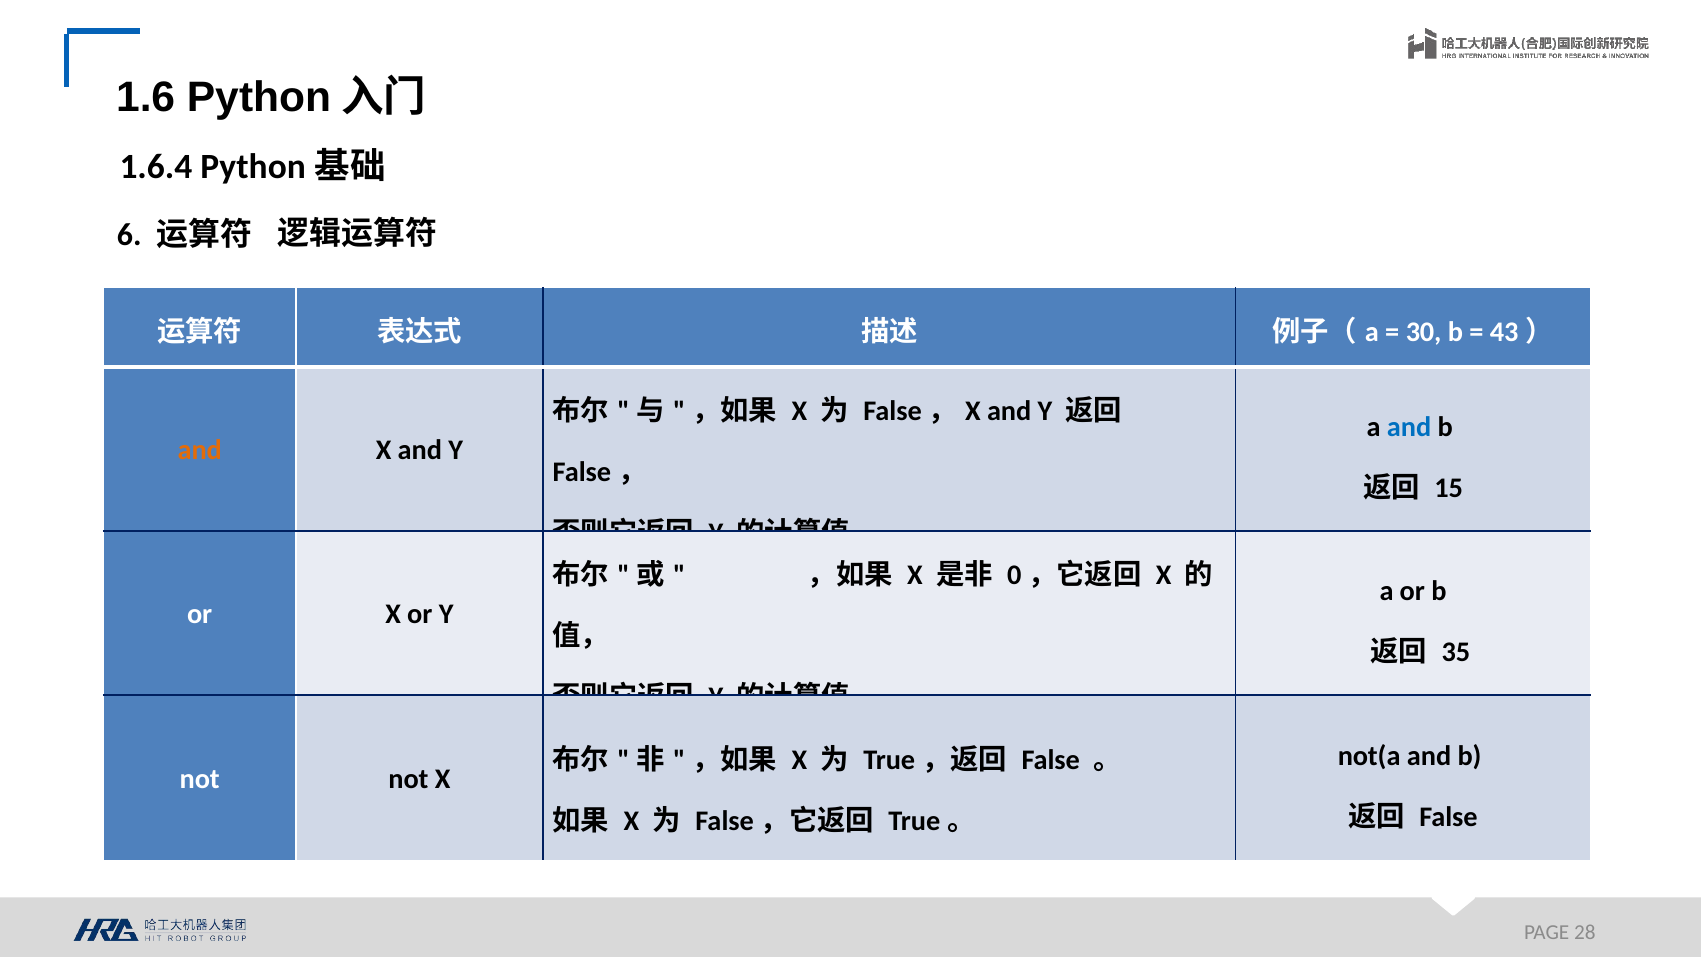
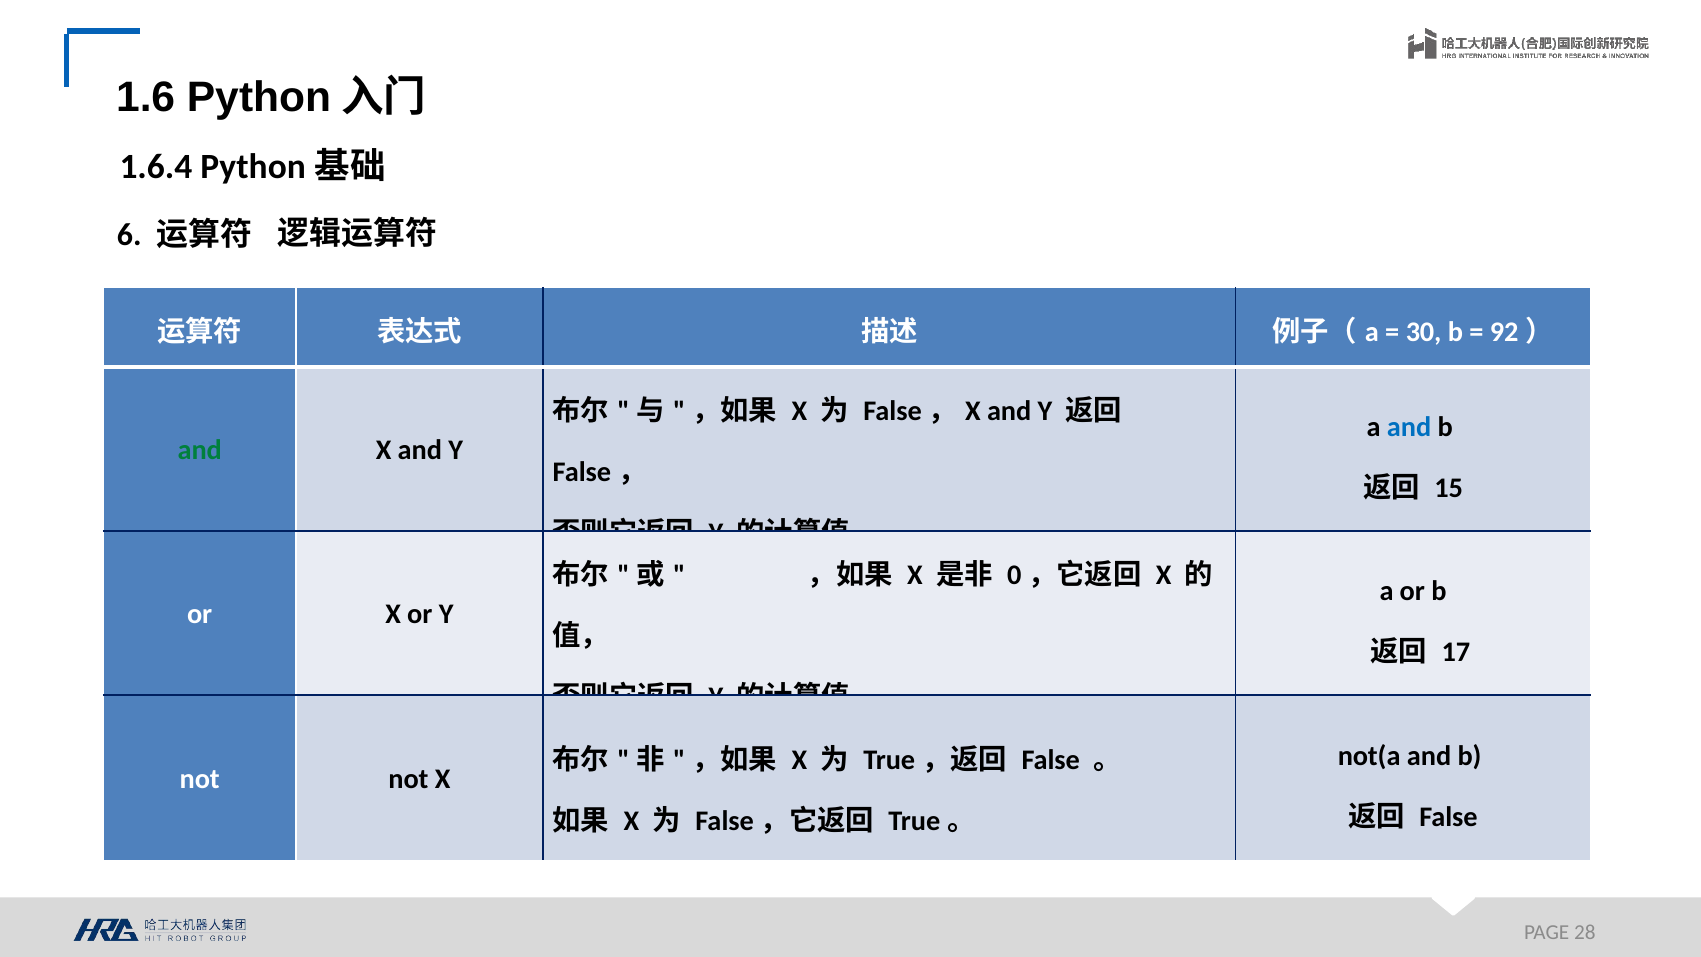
43: 43 -> 92
and at (200, 451) colour: orange -> green
35: 35 -> 17
